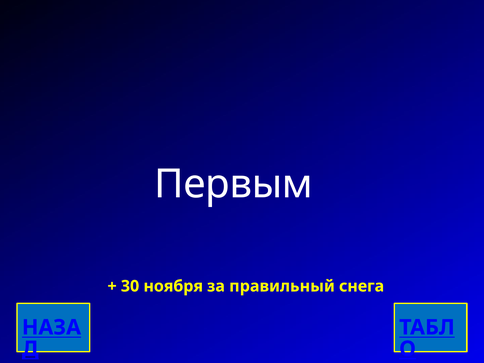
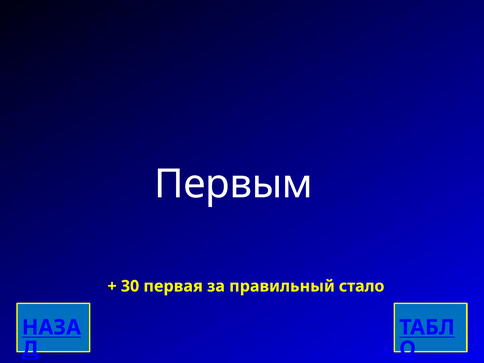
ноября: ноября -> первая
снега: снега -> стало
